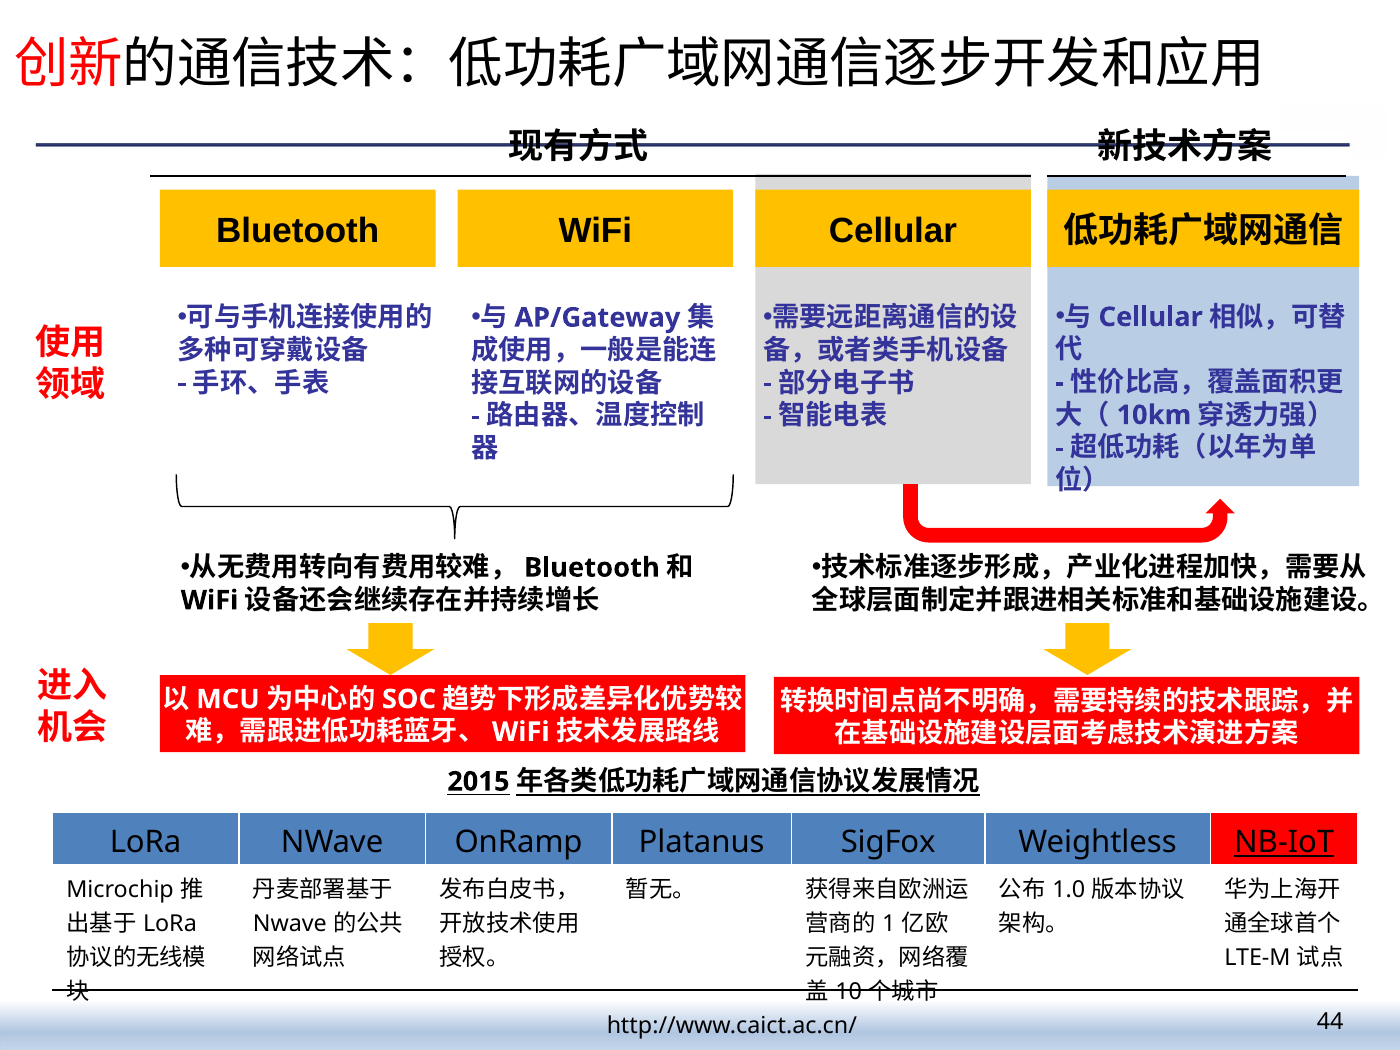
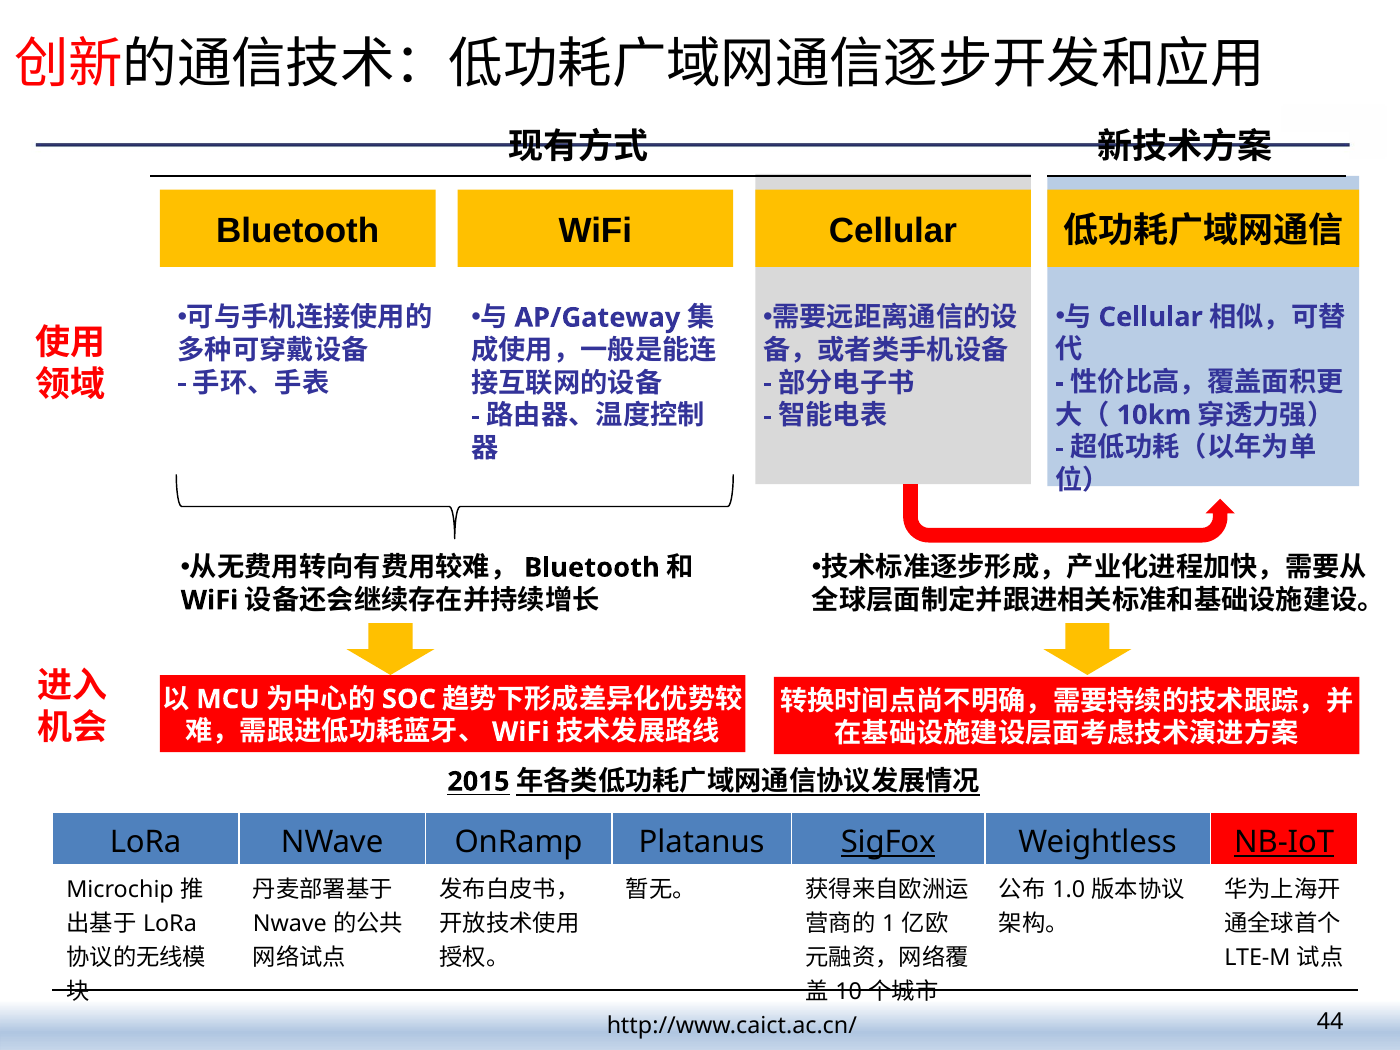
SigFox underline: none -> present
